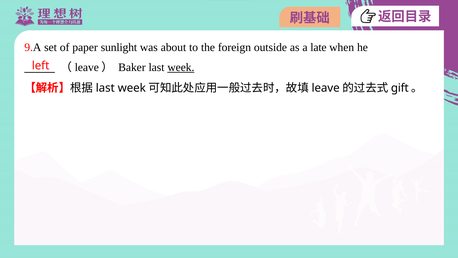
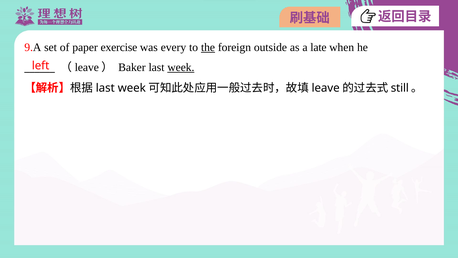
sunlight: sunlight -> exercise
about: about -> every
the underline: none -> present
gift: gift -> still
